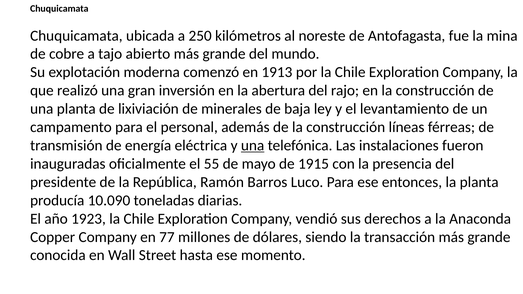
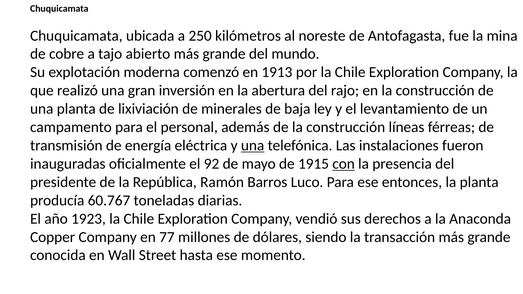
55: 55 -> 92
con underline: none -> present
10.090: 10.090 -> 60.767
